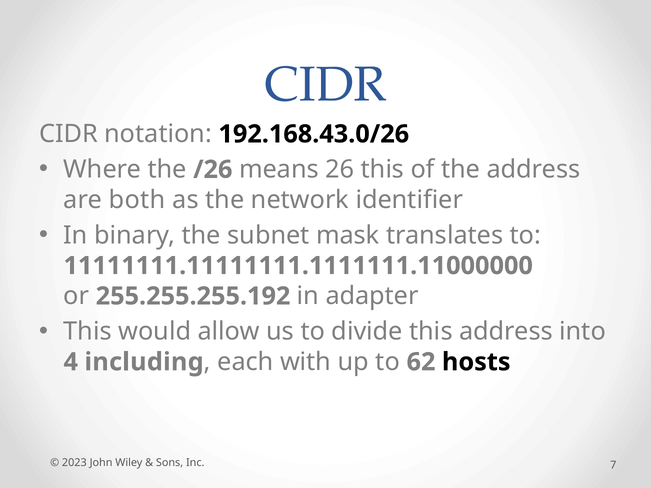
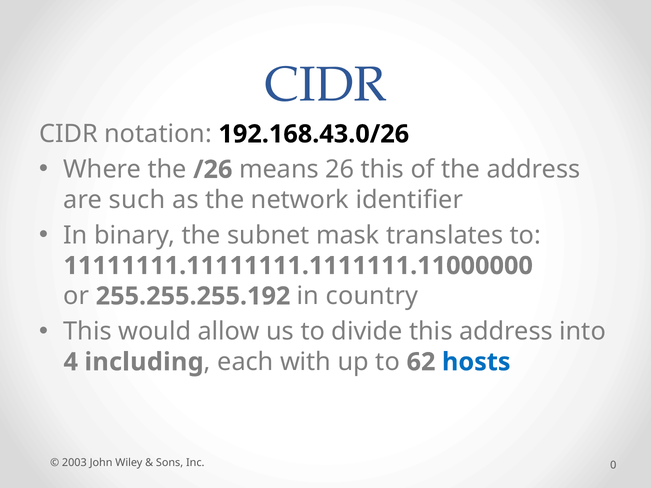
both: both -> such
adapter: adapter -> country
hosts colour: black -> blue
2023: 2023 -> 2003
7: 7 -> 0
